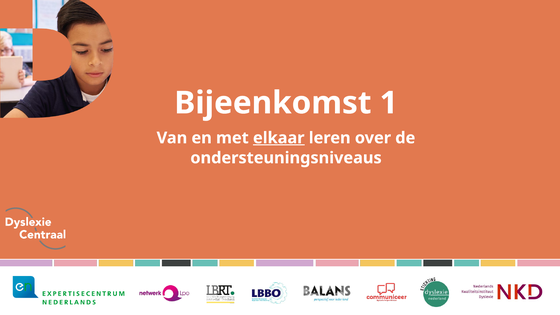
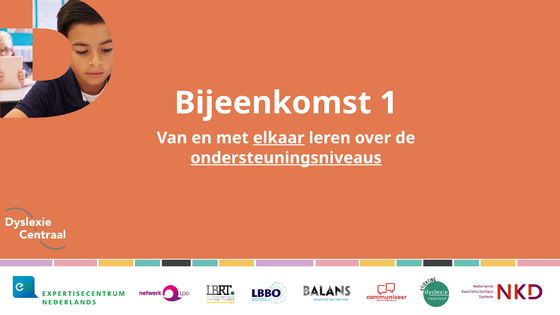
ondersteuningsniveaus underline: none -> present
